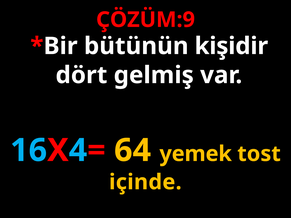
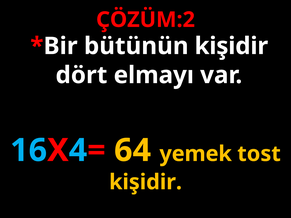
ÇÖZÜM:9: ÇÖZÜM:9 -> ÇÖZÜM:2
gelmiş: gelmiş -> elmayı
içinde at (145, 182): içinde -> kişidir
